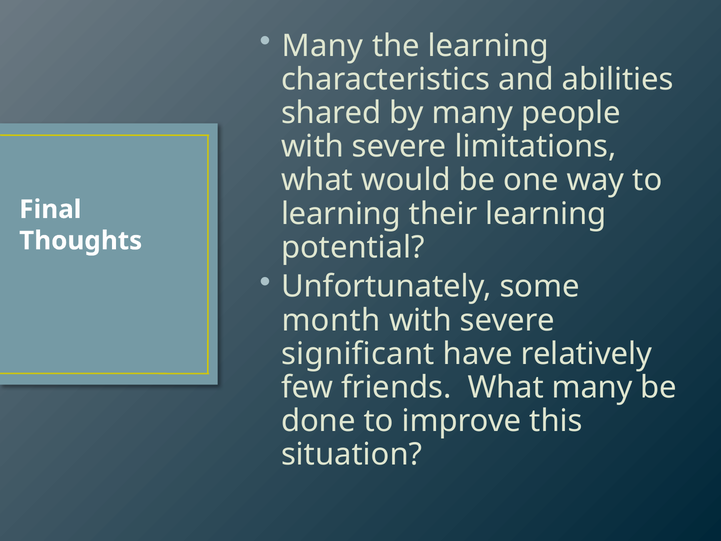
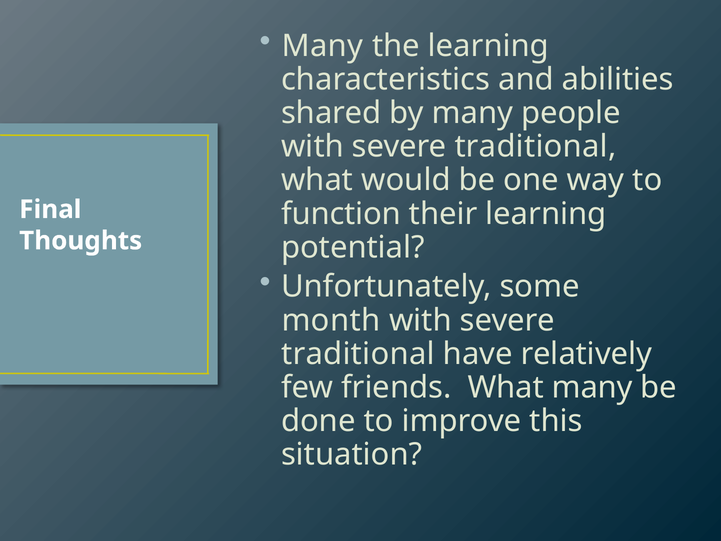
limitations at (536, 147): limitations -> traditional
learning at (341, 214): learning -> function
significant at (358, 354): significant -> traditional
